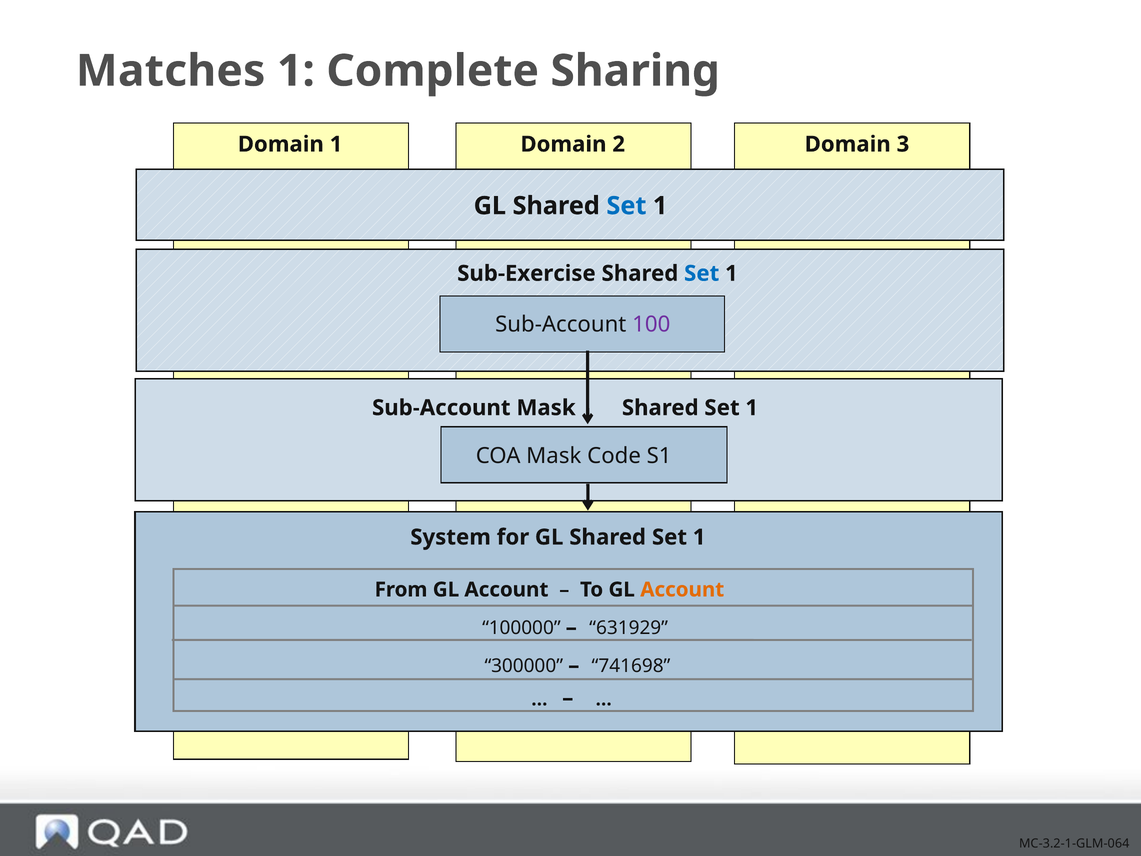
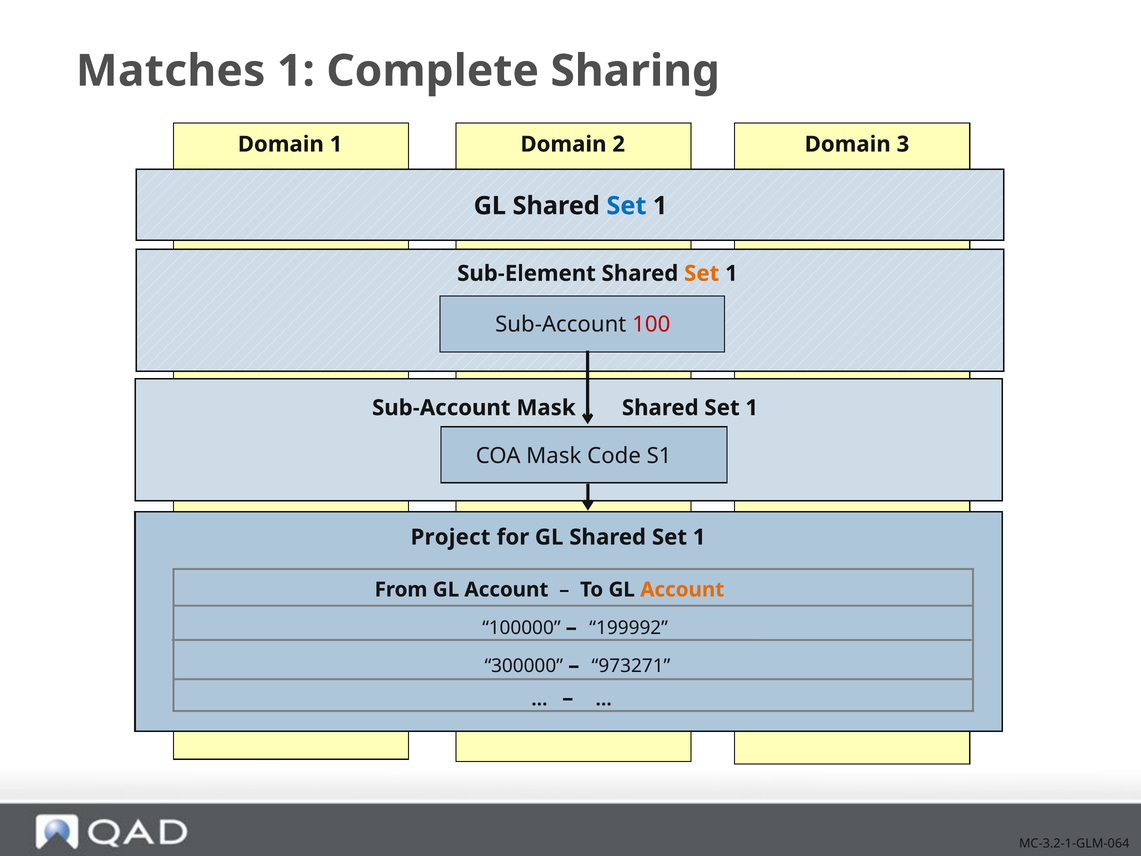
Sub-Exercise: Sub-Exercise -> Sub-Element
Set at (702, 273) colour: blue -> orange
100 colour: purple -> red
System: System -> Project
631929: 631929 -> 199992
741698: 741698 -> 973271
